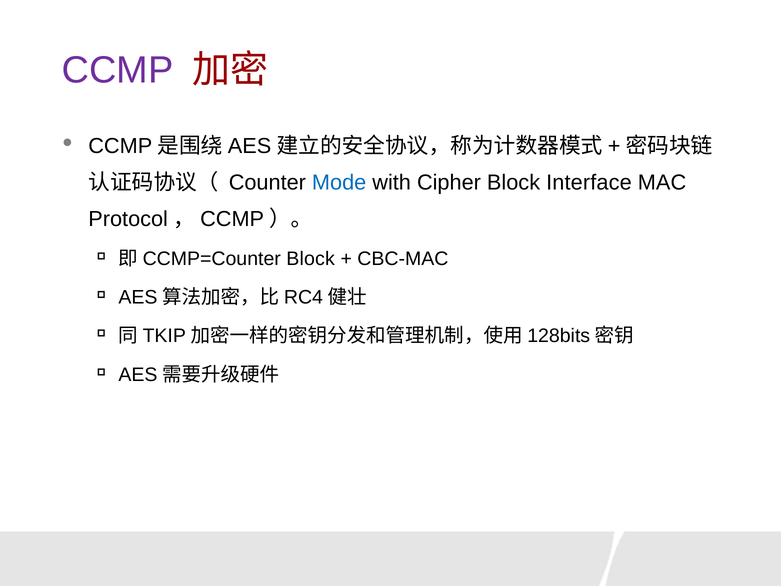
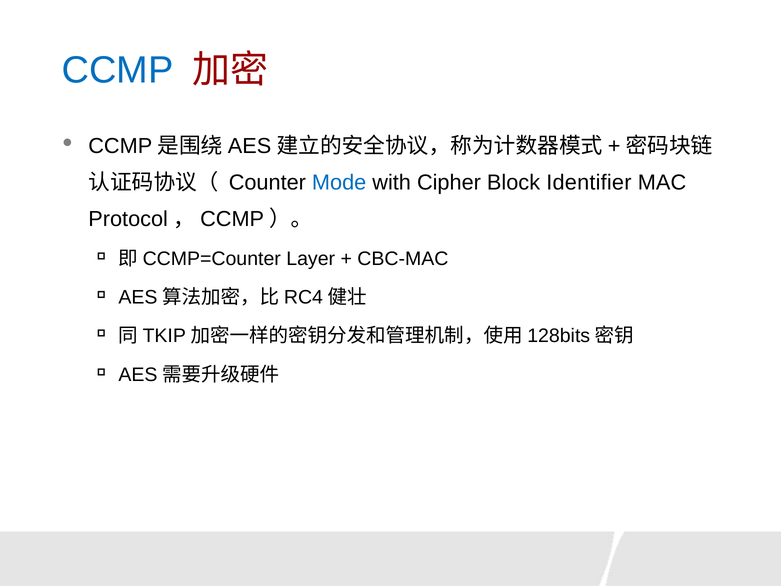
CCMP colour: purple -> blue
Interface: Interface -> Identifier
Block at (311, 259): Block -> Layer
